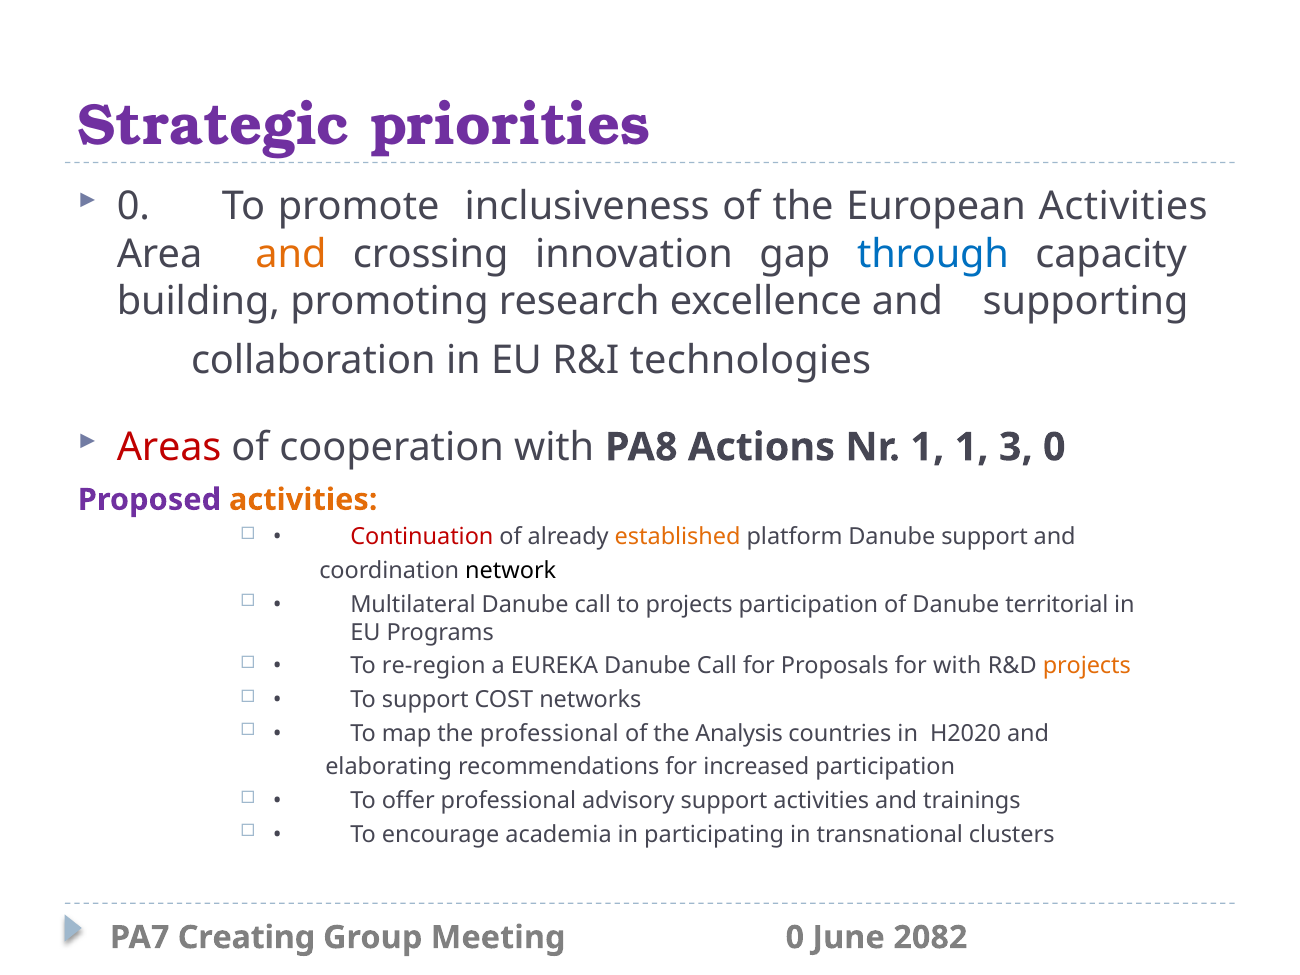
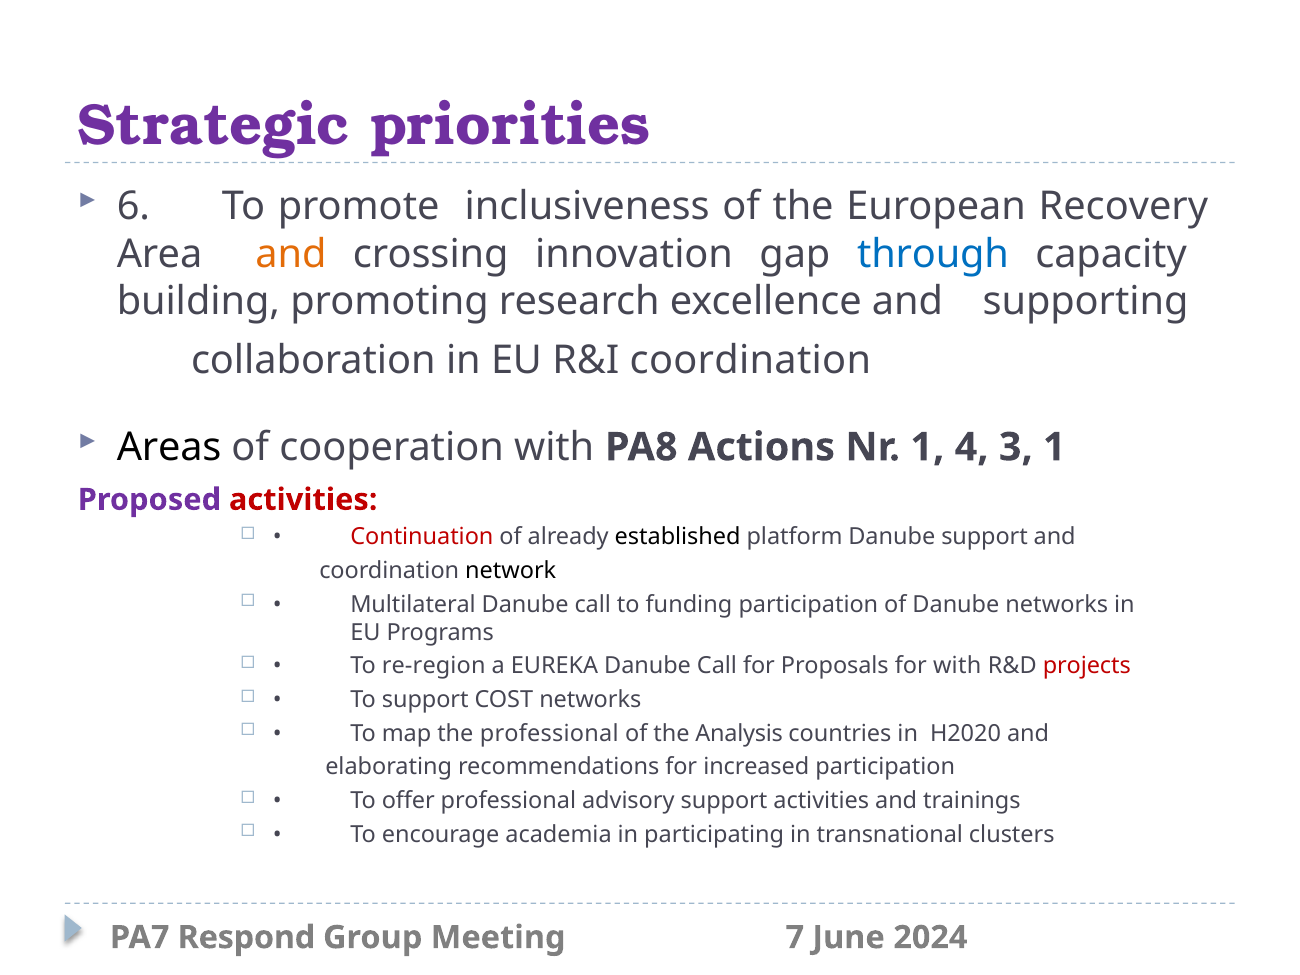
0 at (133, 206): 0 -> 6
European Activities: Activities -> Recovery
R&I technologies: technologies -> coordination
Areas colour: red -> black
1 1: 1 -> 4
3 0: 0 -> 1
activities at (303, 500) colour: orange -> red
established colour: orange -> black
to projects: projects -> funding
Danube territorial: territorial -> networks
projects at (1087, 666) colour: orange -> red
Creating: Creating -> Respond
Meeting 0: 0 -> 7
2082: 2082 -> 2024
